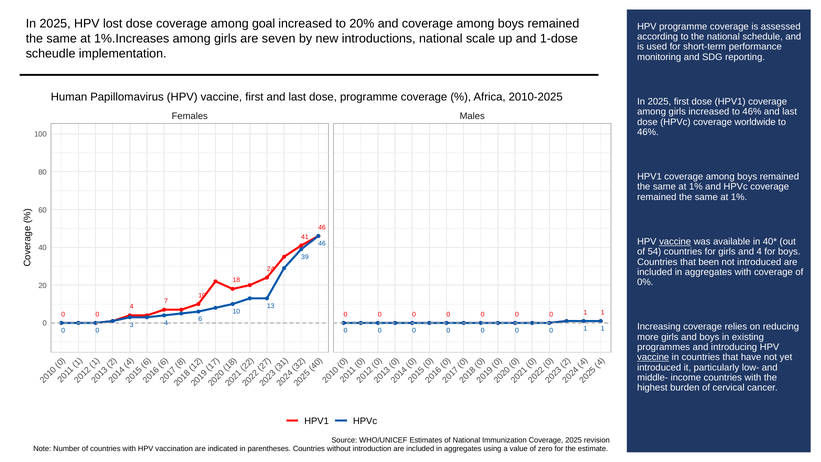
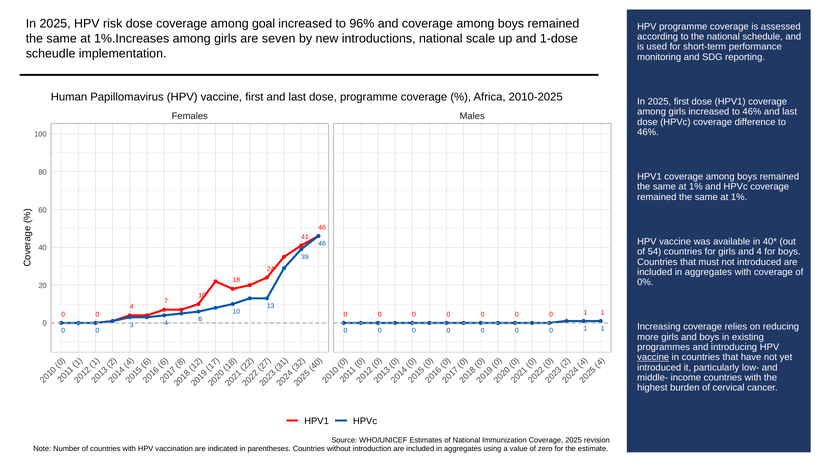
lost: lost -> risk
20%: 20% -> 96%
worldwide: worldwide -> difference
vaccine at (675, 241) underline: present -> none
been: been -> must
